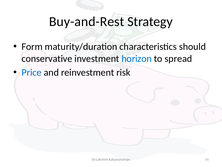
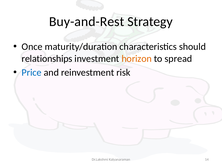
Form: Form -> Once
conservative: conservative -> relationships
horizon colour: blue -> orange
